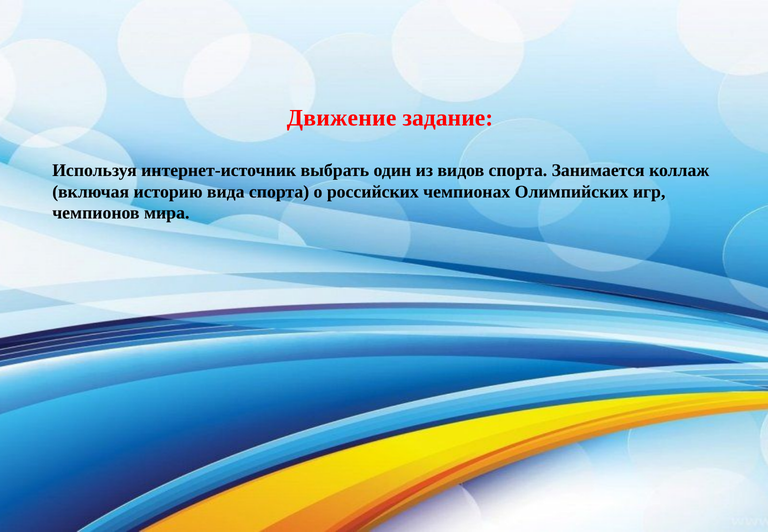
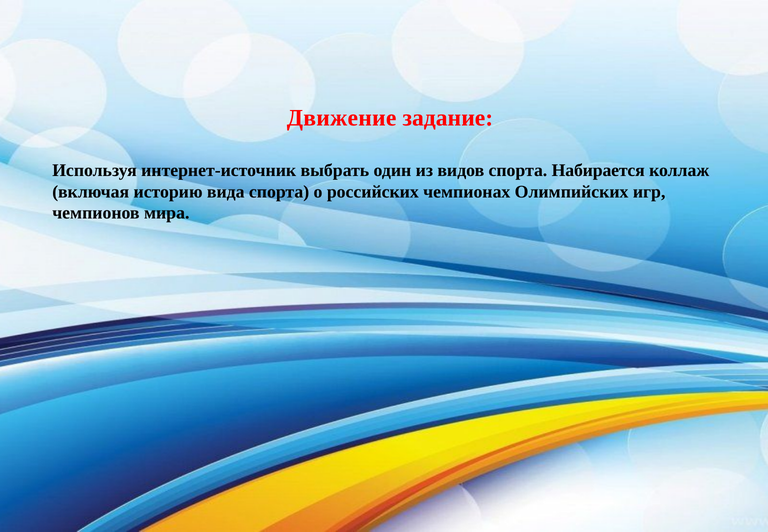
Занимается: Занимается -> Набирается
